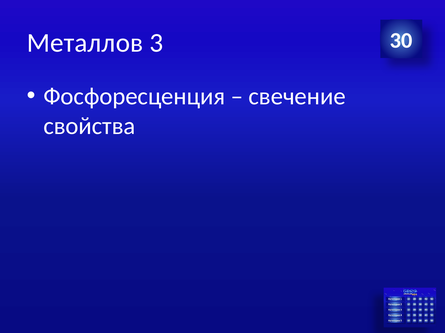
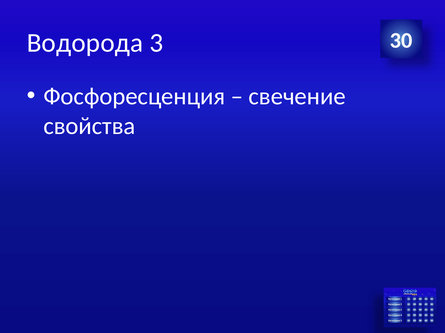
Металлов: Металлов -> Водорода
